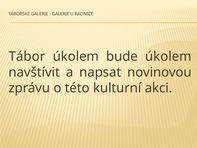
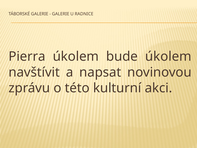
Tábor: Tábor -> Pierra
